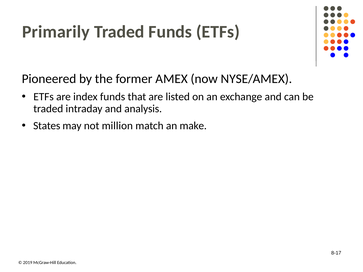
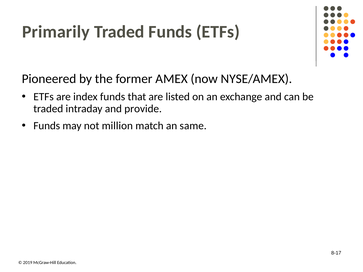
analysis: analysis -> provide
States at (47, 126): States -> Funds
make: make -> same
